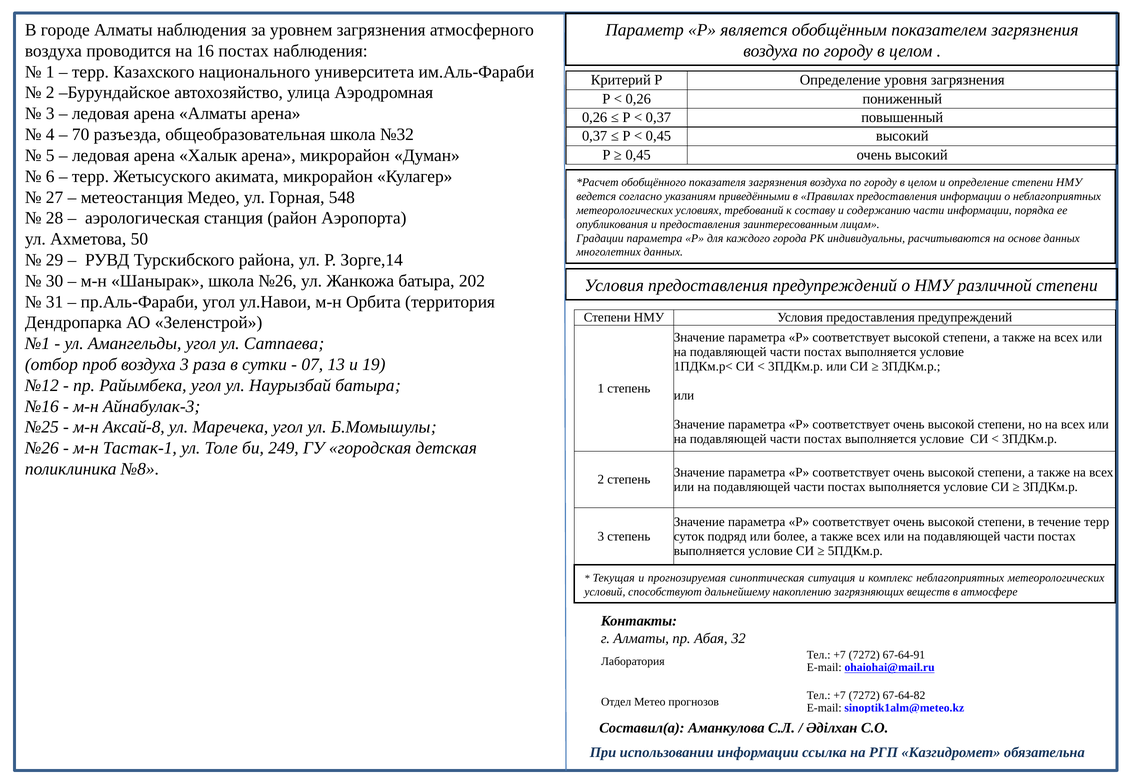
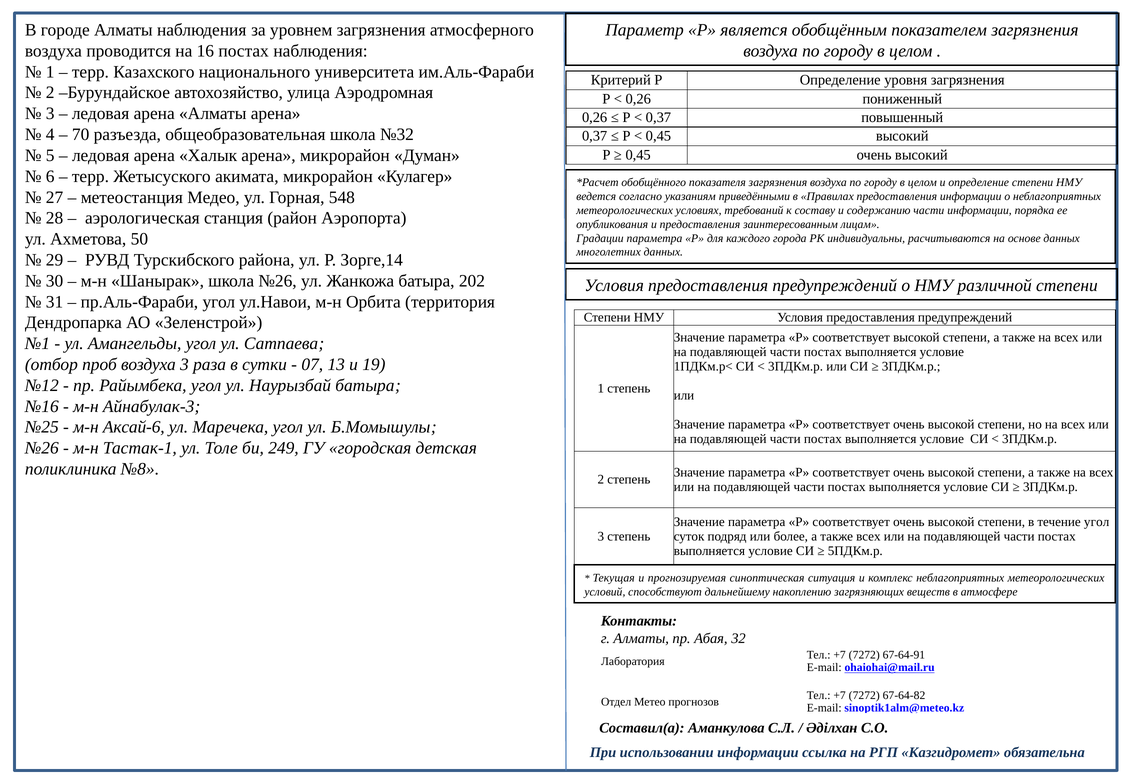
Аксай-8: Аксай-8 -> Аксай-6
течение терр: терр -> угол
